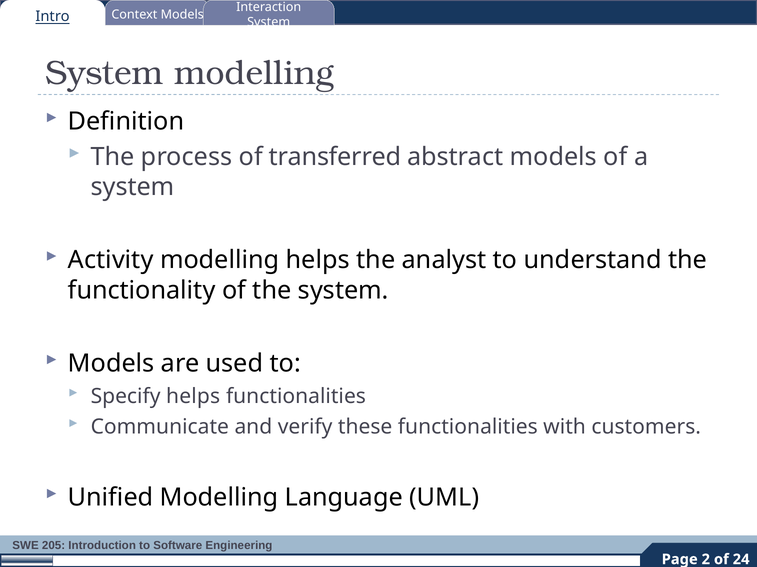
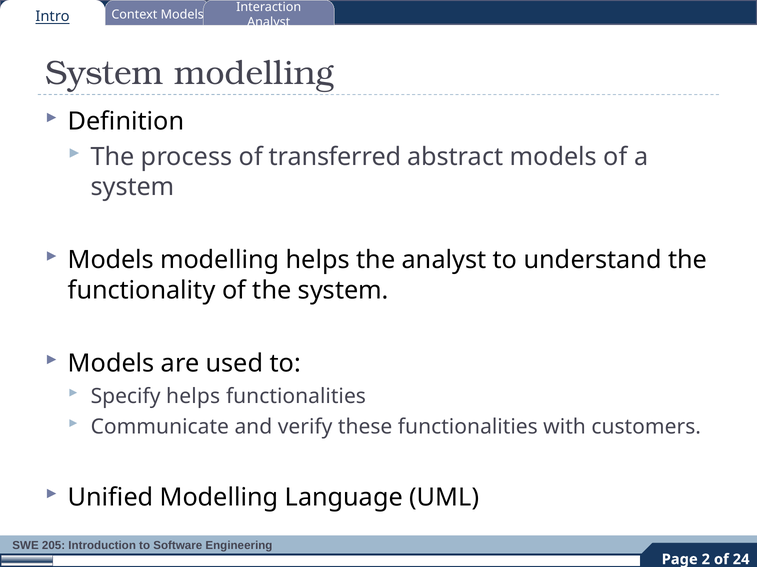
System at (269, 22): System -> Analyst
Activity at (111, 261): Activity -> Models
